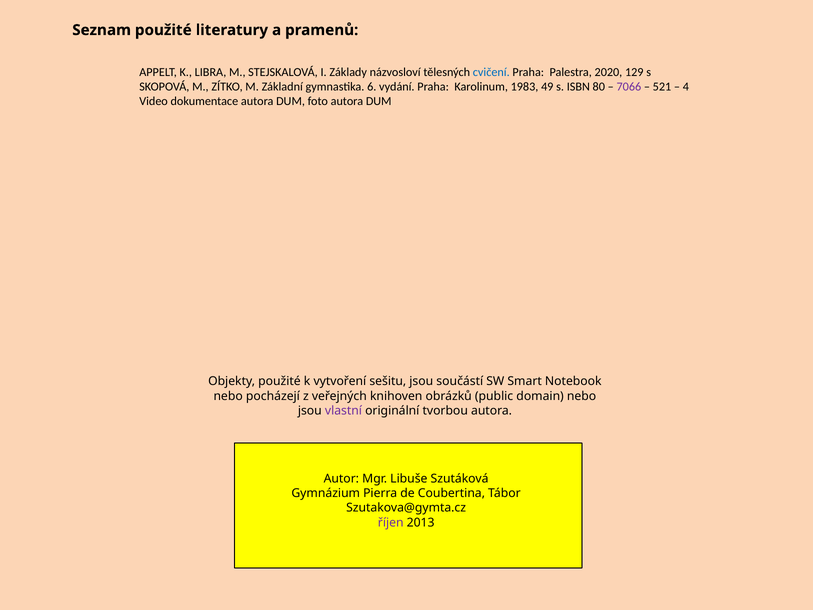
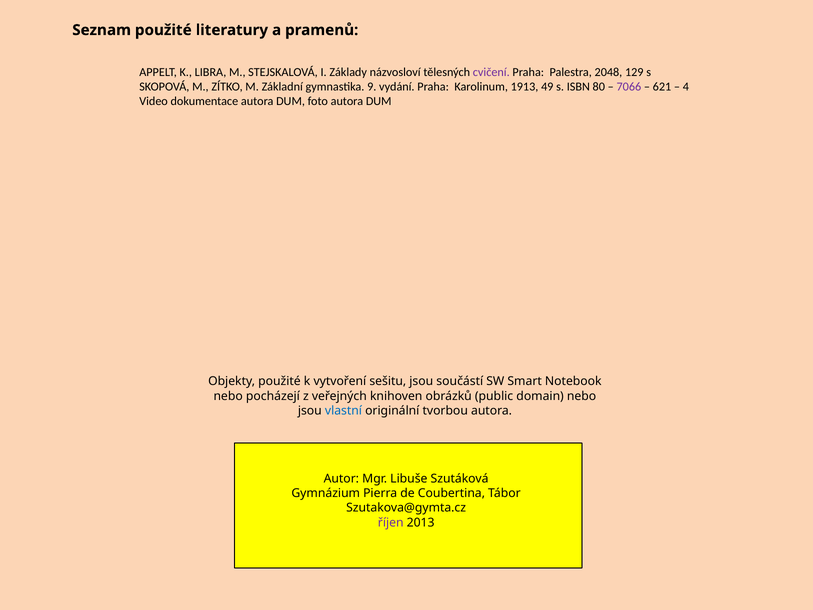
cvičení colour: blue -> purple
2020: 2020 -> 2048
6: 6 -> 9
1983: 1983 -> 1913
521: 521 -> 621
vlastní colour: purple -> blue
